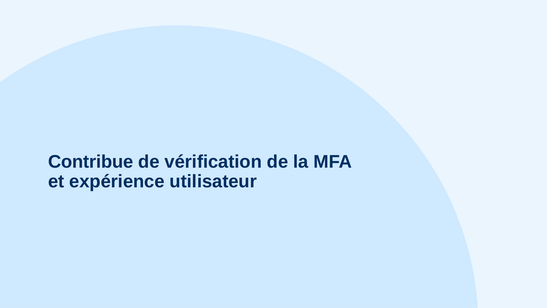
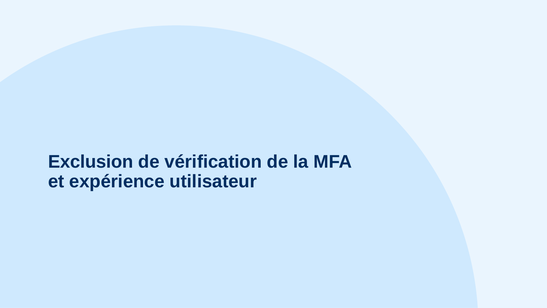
Contribue: Contribue -> Exclusion
